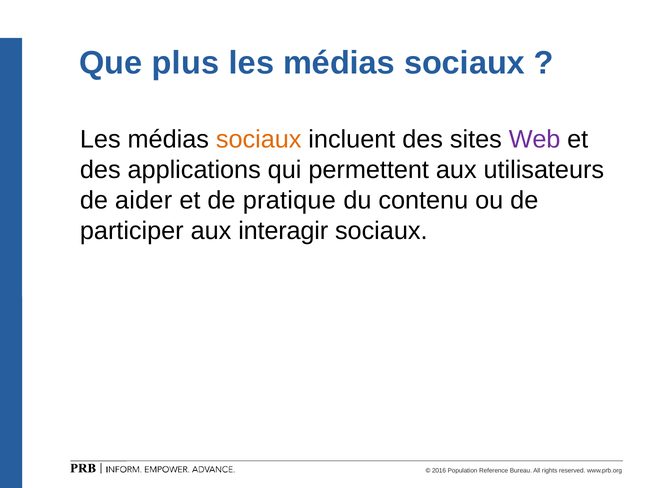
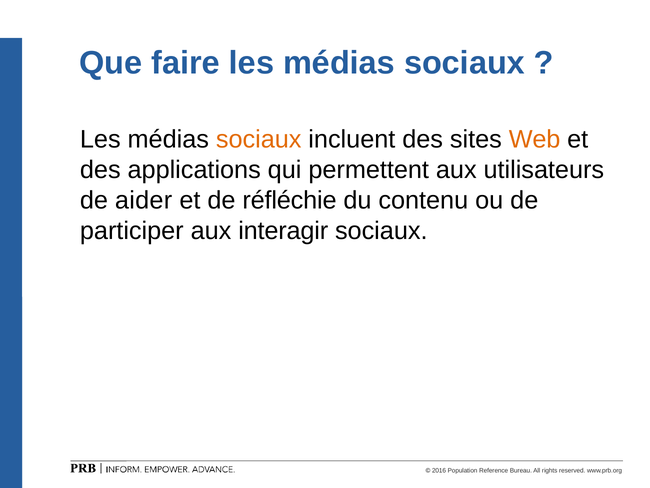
plus: plus -> faire
Web colour: purple -> orange
pratique: pratique -> réfléchie
